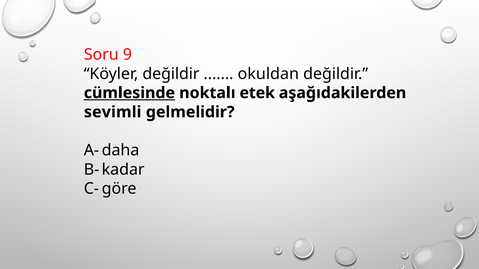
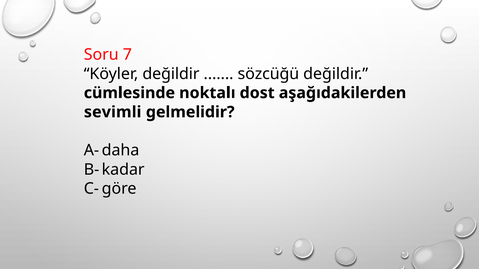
9: 9 -> 7
okuldan: okuldan -> sözcüğü
cümlesinde underline: present -> none
etek: etek -> dost
